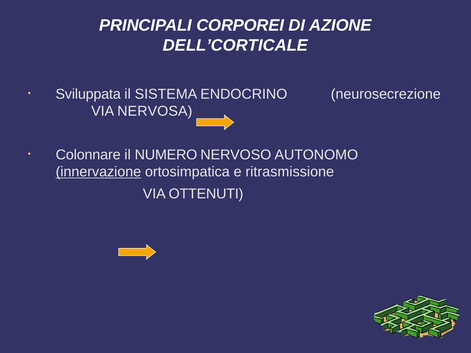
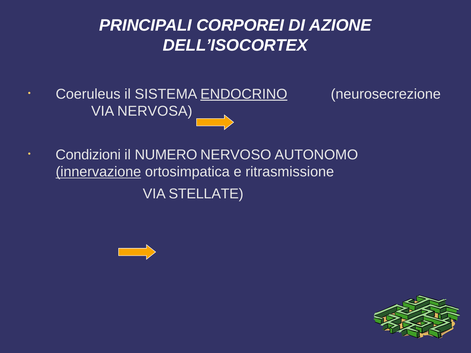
DELL’CORTICALE: DELL’CORTICALE -> DELL’ISOCORTEX
Sviluppata: Sviluppata -> Coeruleus
ENDOCRINO underline: none -> present
Colonnare: Colonnare -> Condizioni
OTTENUTI: OTTENUTI -> STELLATE
